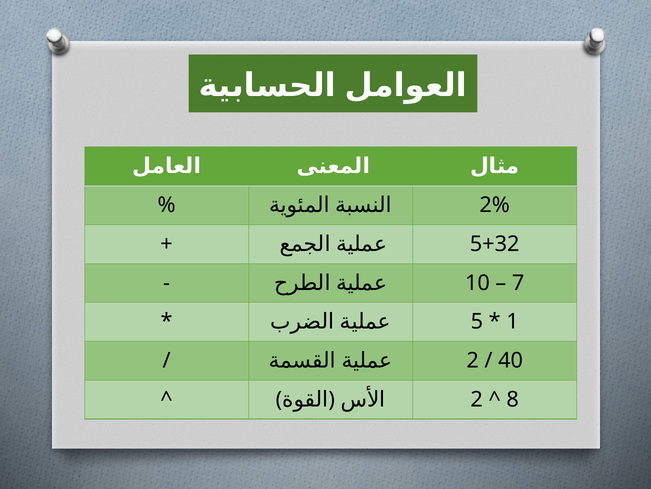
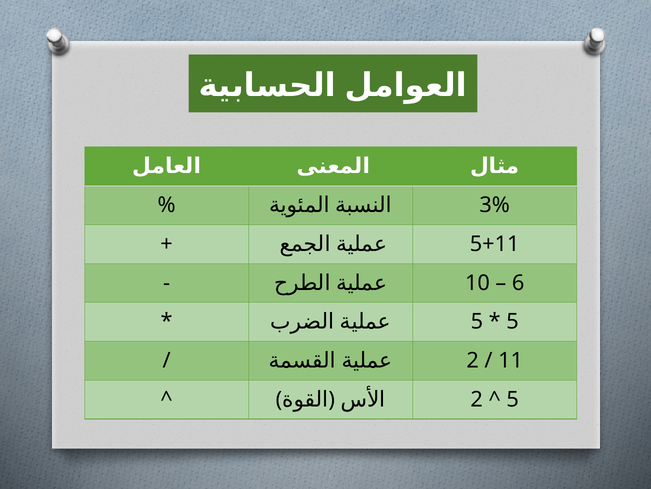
2%: 2% -> 3%
5+32: 5+32 -> 5+11
7: 7 -> 6
1 at (512, 321): 1 -> 5
40: 40 -> 11
8 at (513, 399): 8 -> 5
